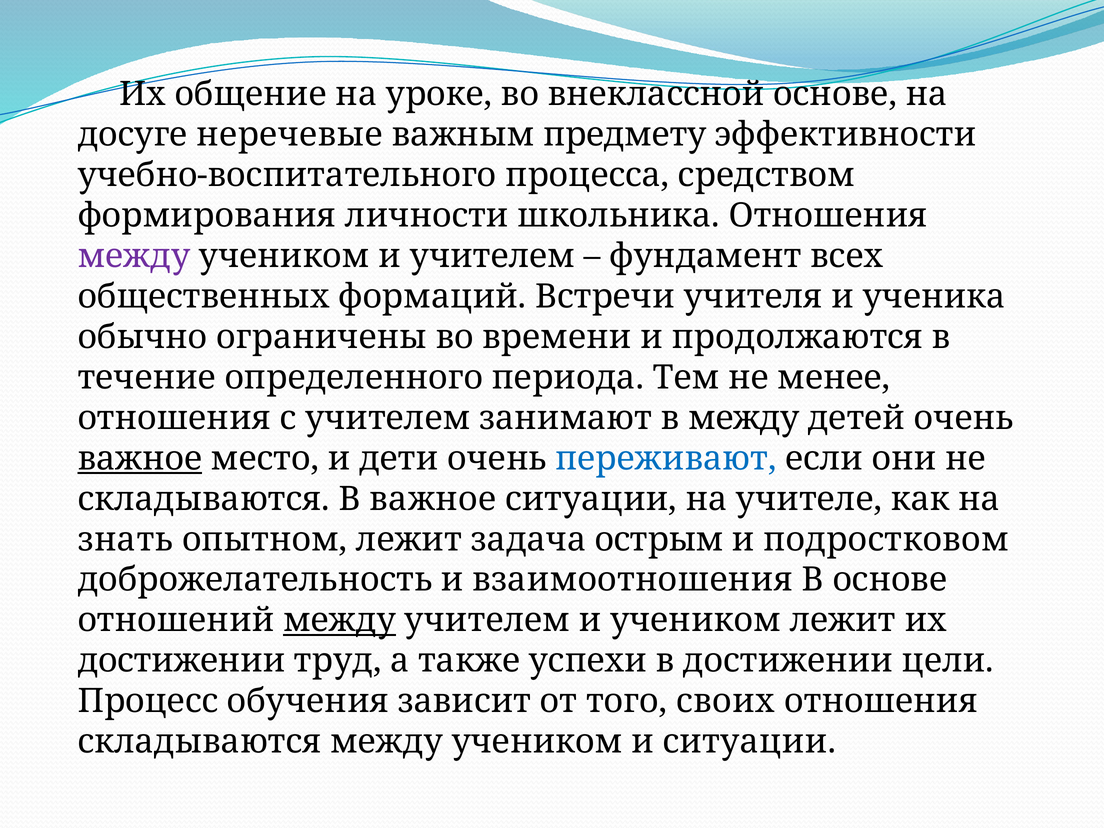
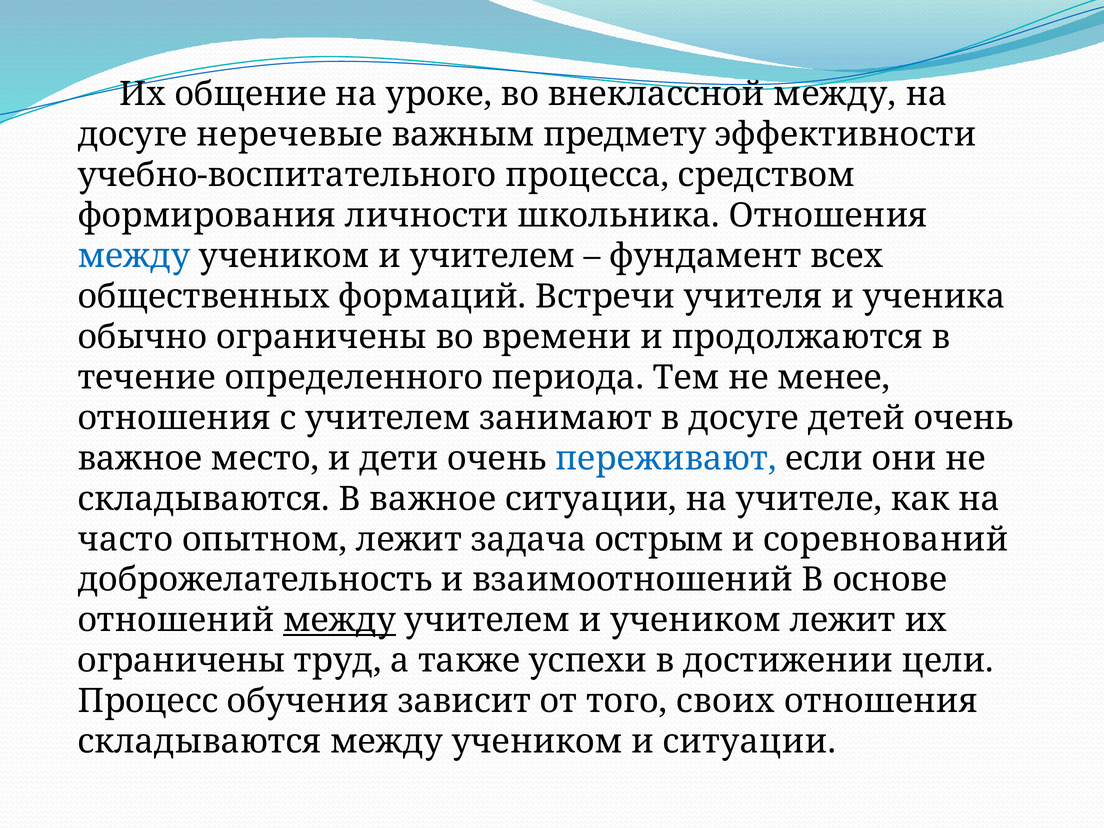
внеклассной основе: основе -> между
между at (134, 256) colour: purple -> blue
в между: между -> досуге
важное at (140, 458) underline: present -> none
знать: знать -> часто
подростковом: подростковом -> соревнований
взаимоотношения: взаимоотношения -> взаимоотношений
достижении at (182, 661): достижении -> ограничены
